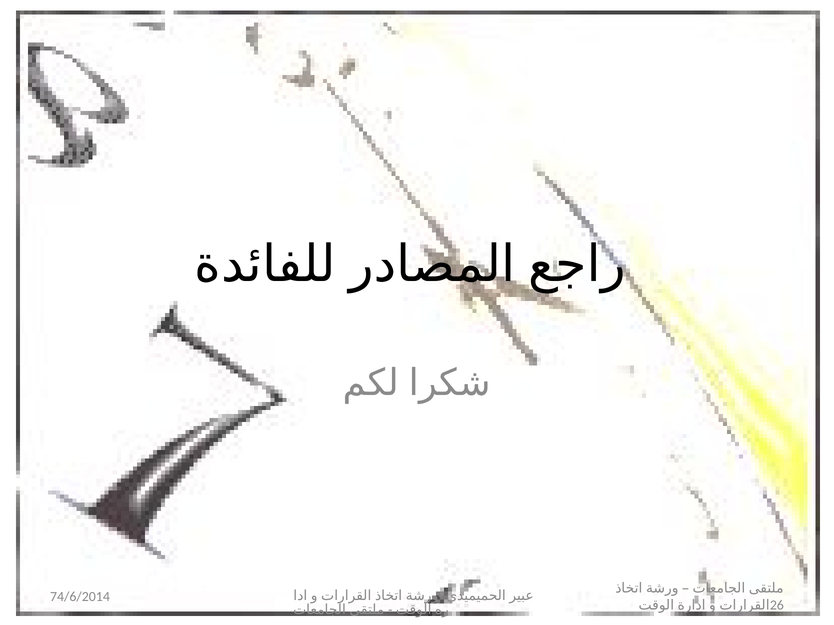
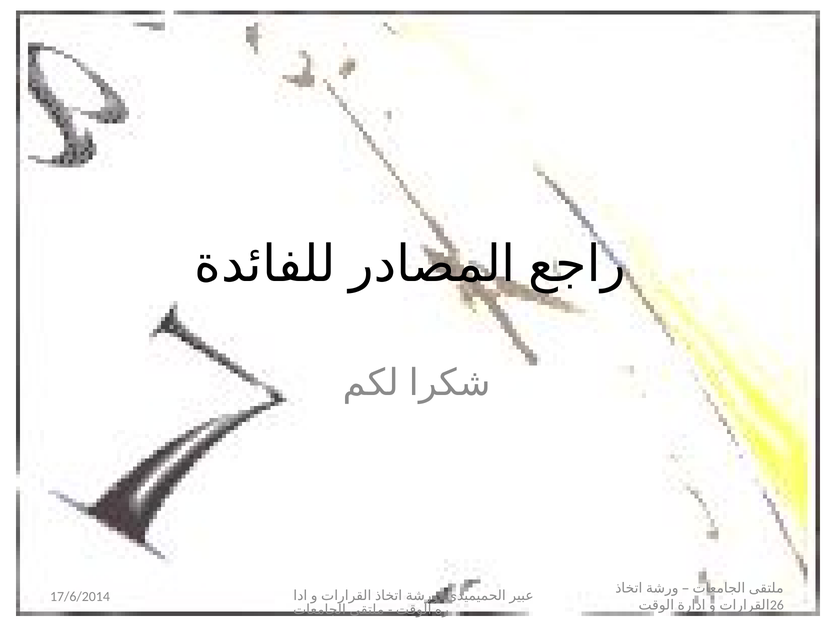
74/6/2014: 74/6/2014 -> 17/6/2014
